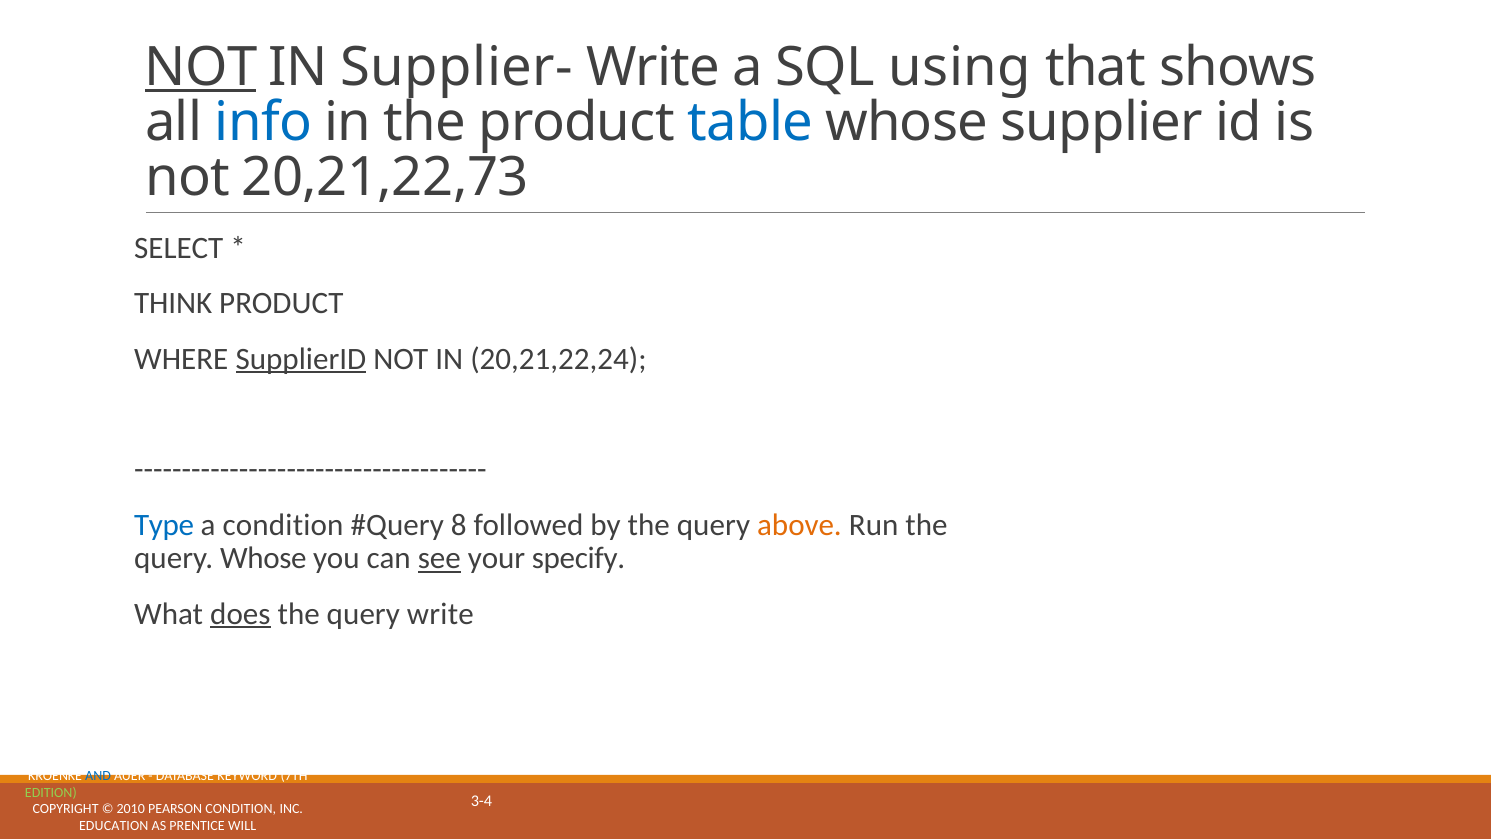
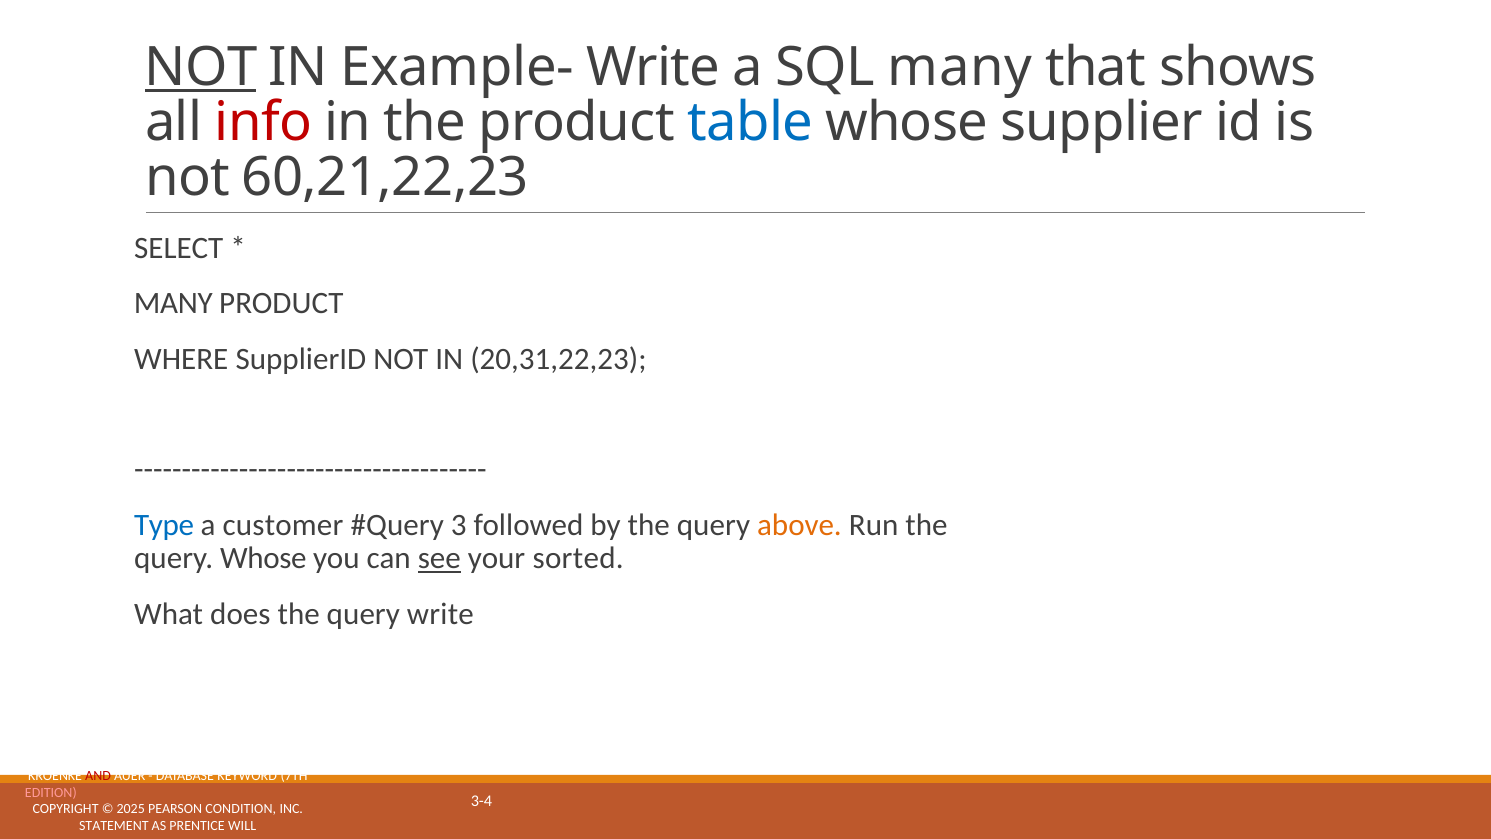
Supplier-: Supplier- -> Example-
SQL using: using -> many
info colour: blue -> red
20,21,22,73: 20,21,22,73 -> 60,21,22,23
THINK at (173, 303): THINK -> MANY
SupplierID underline: present -> none
20,21,22,24: 20,21,22,24 -> 20,31,22,23
a condition: condition -> customer
8: 8 -> 3
specify: specify -> sorted
does underline: present -> none
AND colour: blue -> red
EDITION colour: light green -> pink
2010: 2010 -> 2025
EDUCATION: EDUCATION -> STATEMENT
